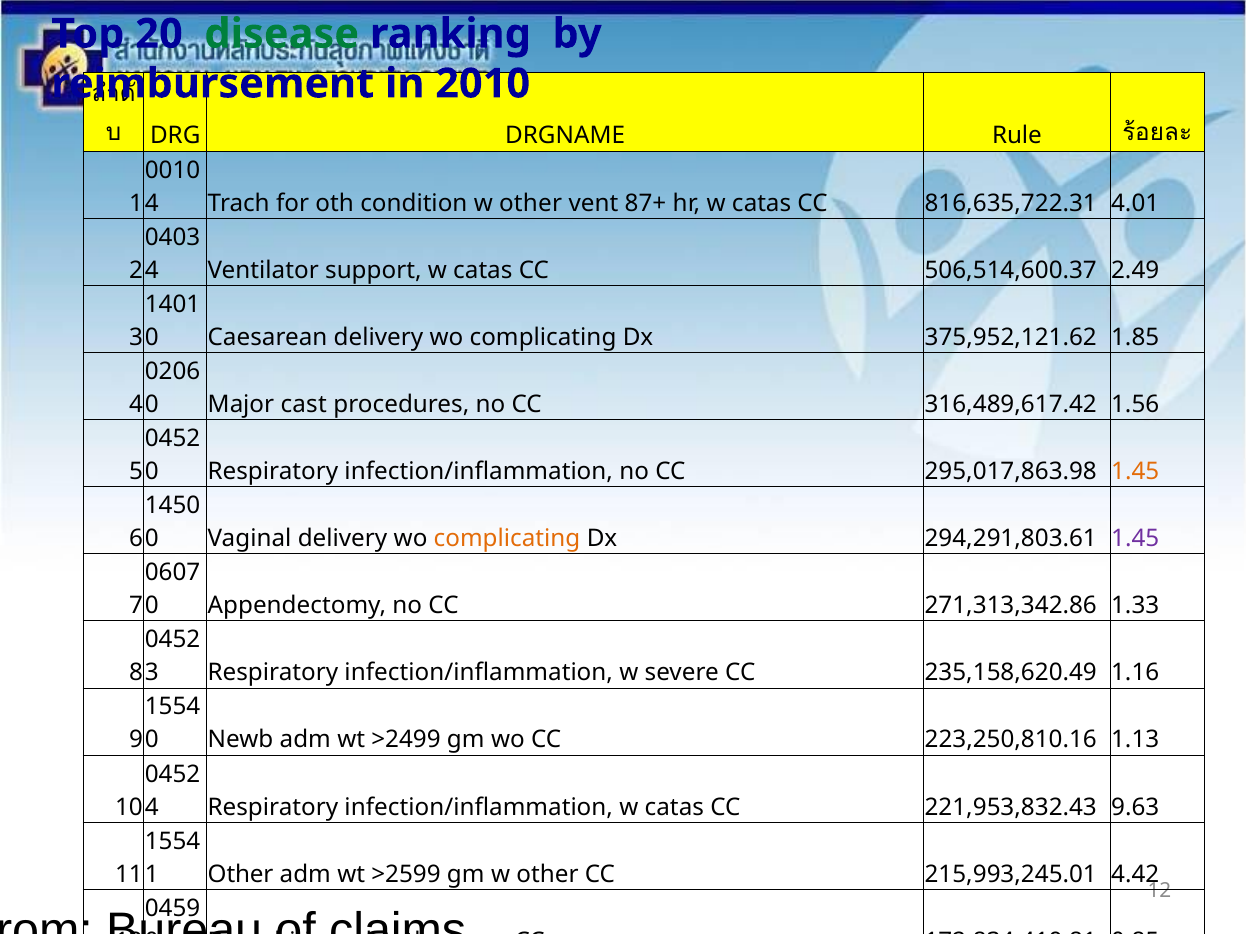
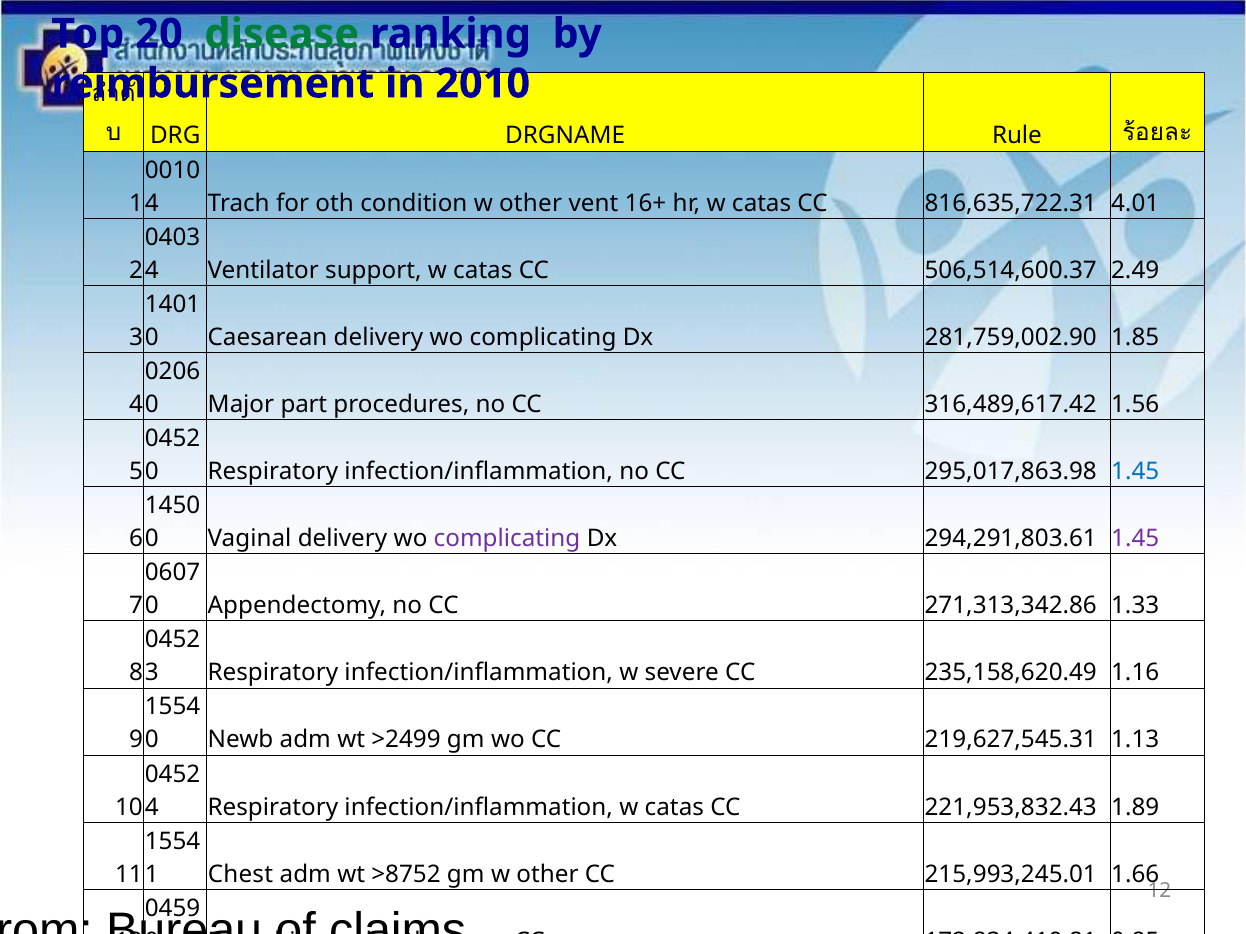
87+: 87+ -> 16+
375,952,121.62: 375,952,121.62 -> 281,759,002.90
cast: cast -> part
1.45 at (1135, 472) colour: orange -> blue
complicating at (507, 539) colour: orange -> purple
223,250,810.16: 223,250,810.16 -> 219,627,545.31
9.63: 9.63 -> 1.89
1 Other: Other -> Chest
>2599: >2599 -> >8752
4.42: 4.42 -> 1.66
